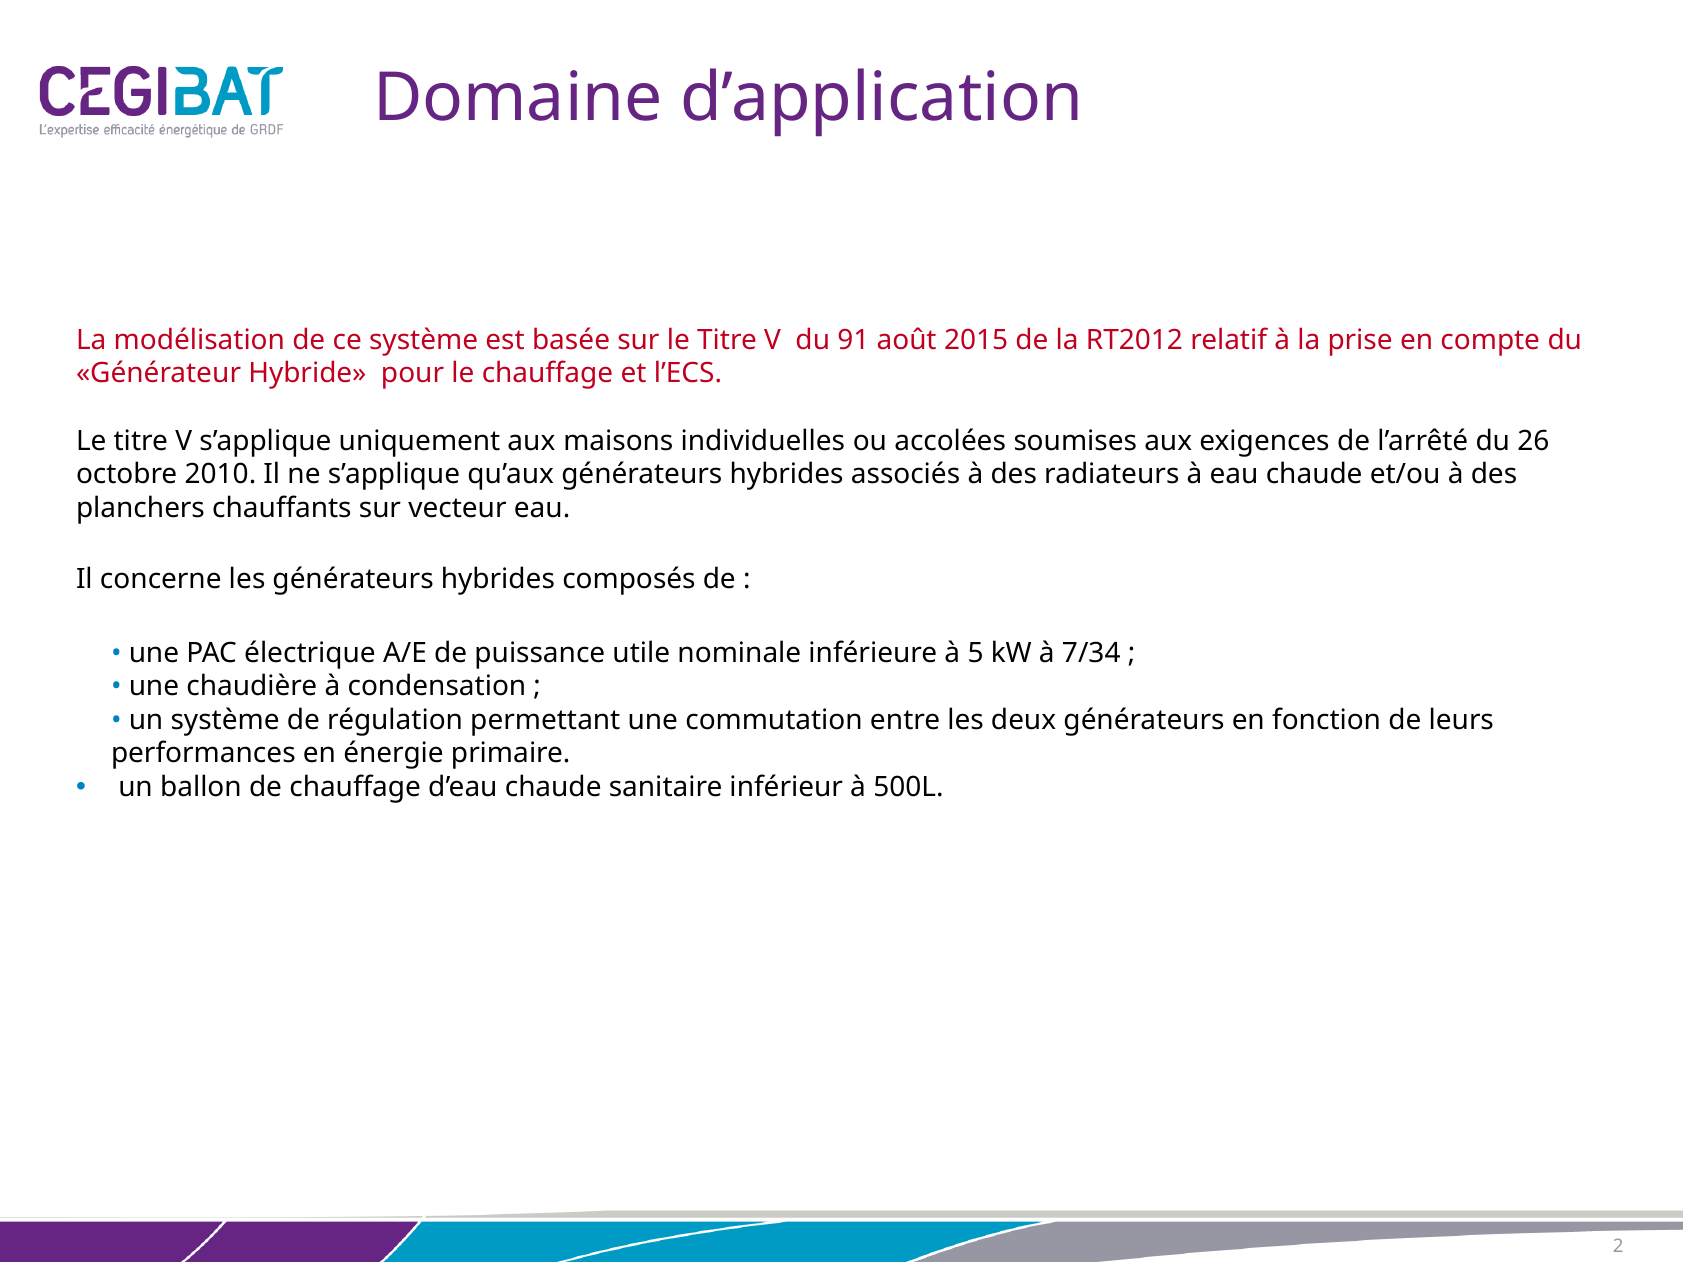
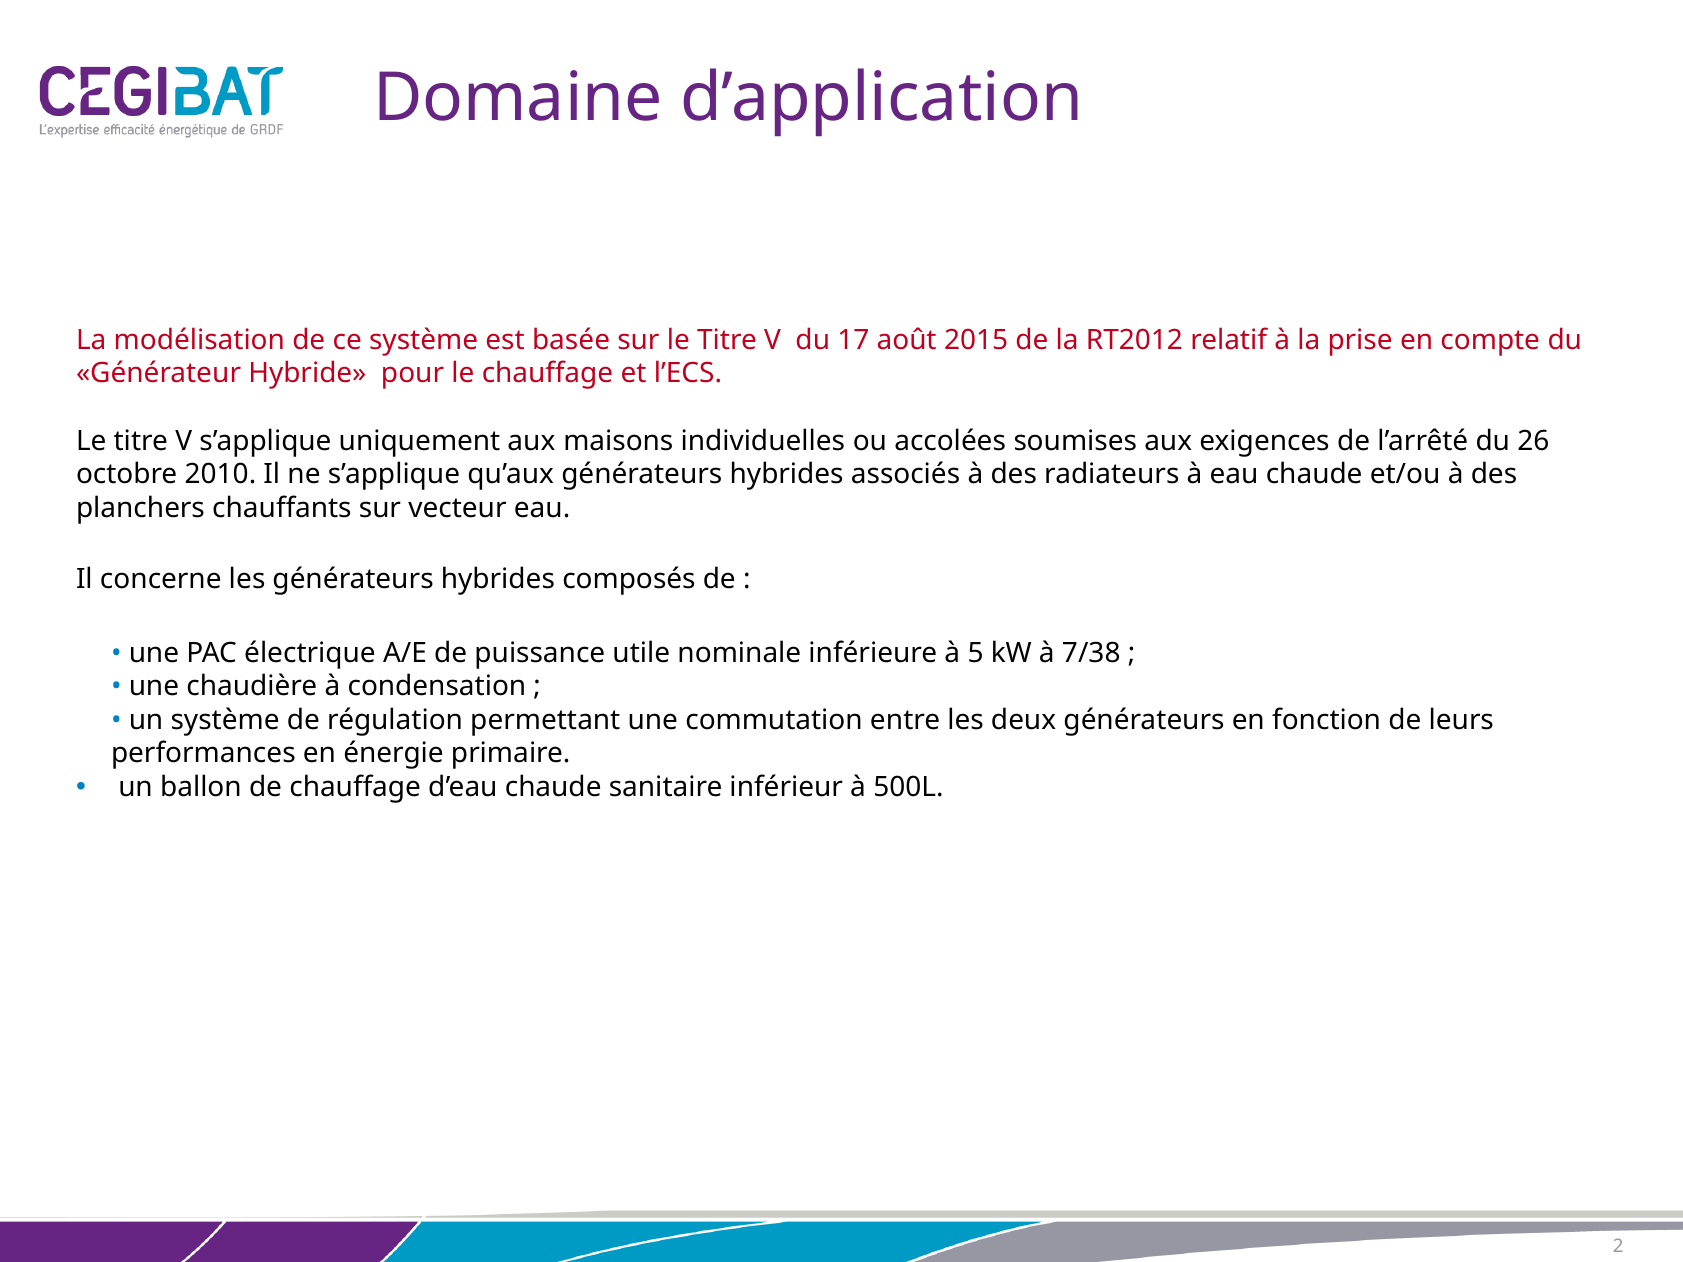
91: 91 -> 17
7/34: 7/34 -> 7/38
